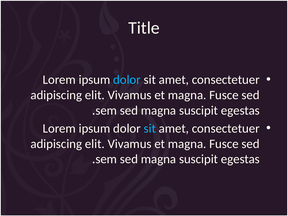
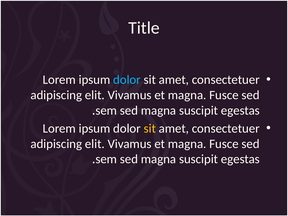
sit at (150, 128) colour: light blue -> yellow
